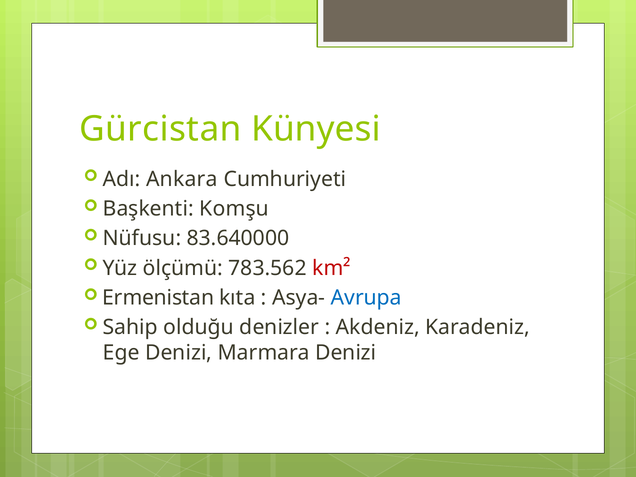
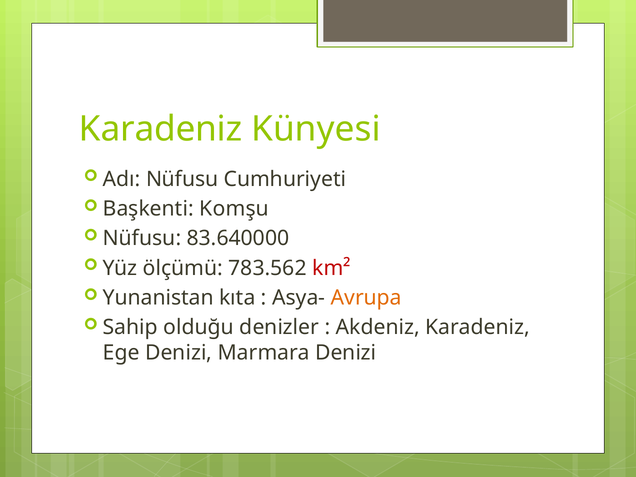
Gürcistan at (160, 129): Gürcistan -> Karadeniz
Adı Ankara: Ankara -> Nüfusu
Ermenistan: Ermenistan -> Yunanistan
Avrupa colour: blue -> orange
